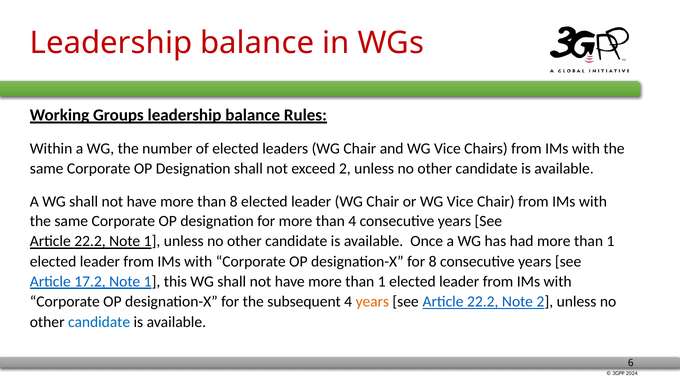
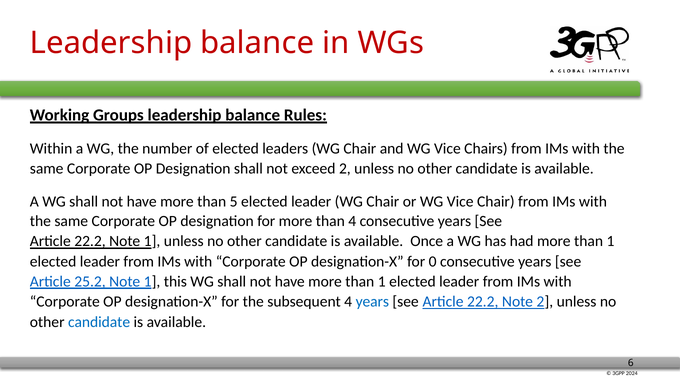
than 8: 8 -> 5
for 8: 8 -> 0
17.2: 17.2 -> 25.2
years at (372, 302) colour: orange -> blue
